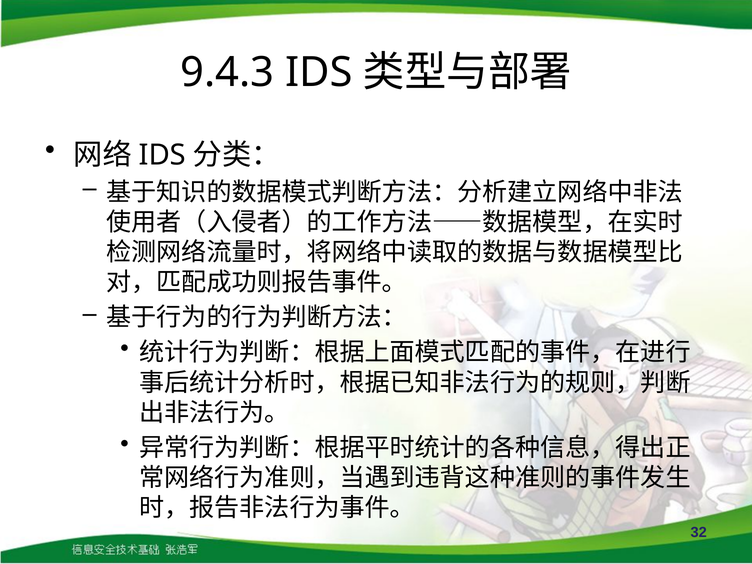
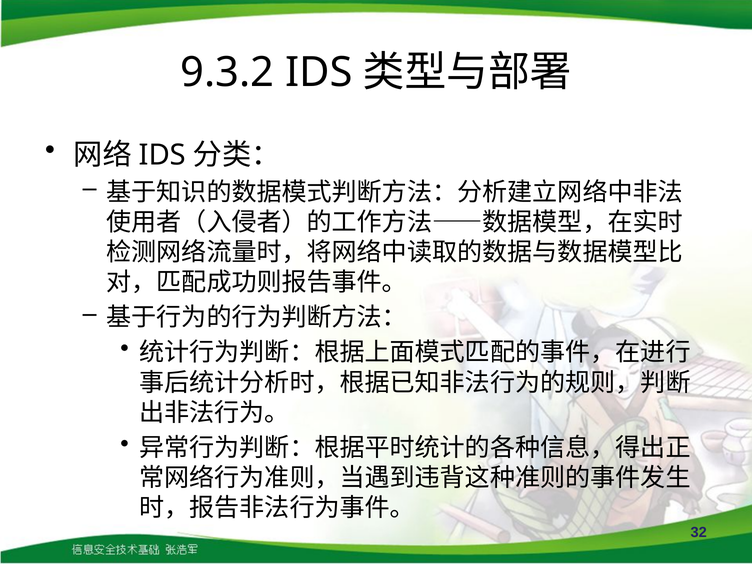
9.4.3: 9.4.3 -> 9.3.2
